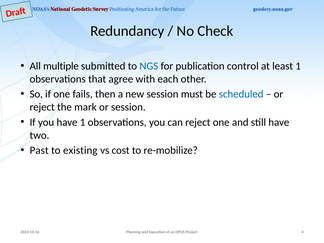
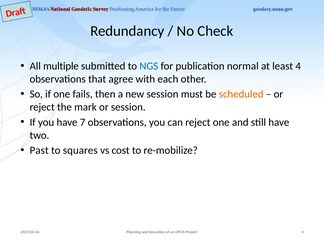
control: control -> normal
least 1: 1 -> 4
scheduled colour: blue -> orange
have 1: 1 -> 7
existing: existing -> squares
